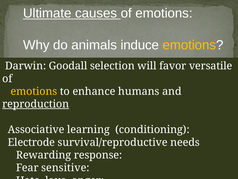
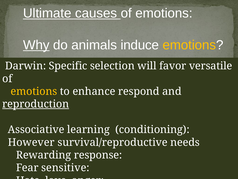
Why underline: none -> present
Goodall: Goodall -> Specific
humans: humans -> respond
Electrode: Electrode -> However
